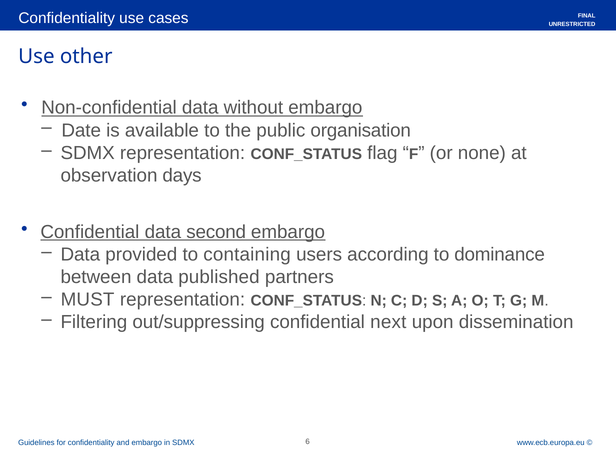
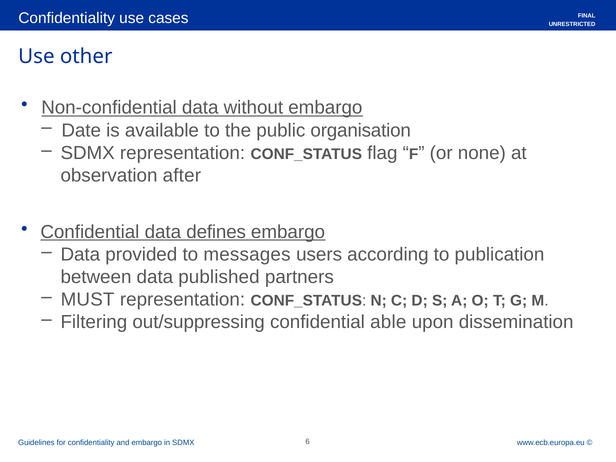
days: days -> after
second: second -> defines
containing: containing -> messages
dominance: dominance -> publication
next: next -> able
